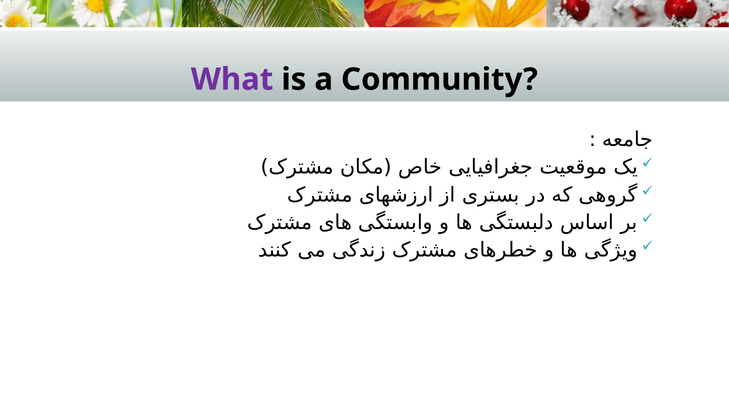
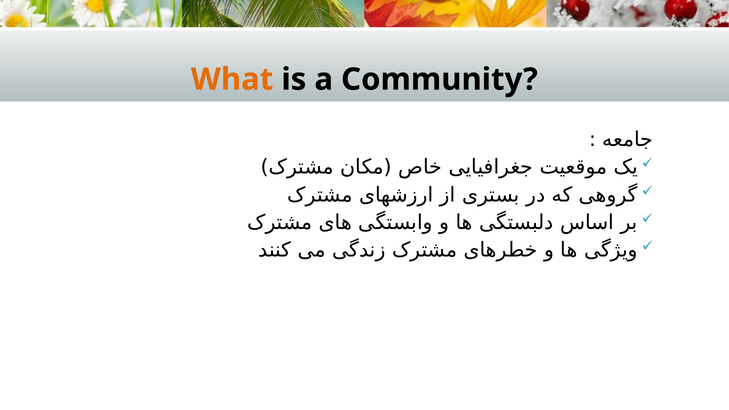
What colour: purple -> orange
